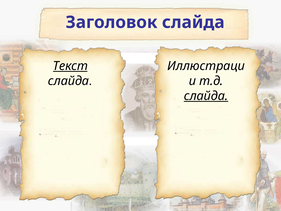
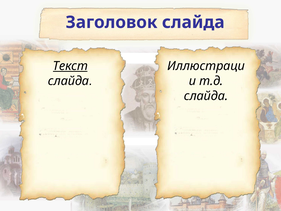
слайда at (206, 96) underline: present -> none
